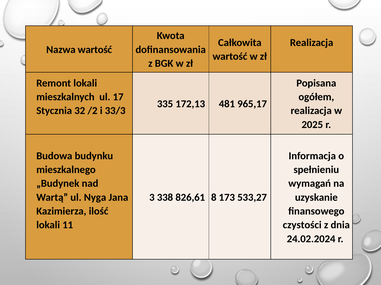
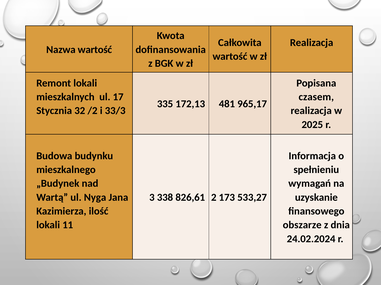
ogółem: ogółem -> czasem
8: 8 -> 2
czystości: czystości -> obszarze
